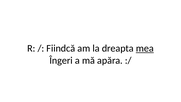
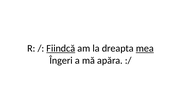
Fiindcă underline: none -> present
